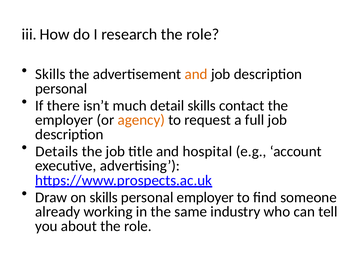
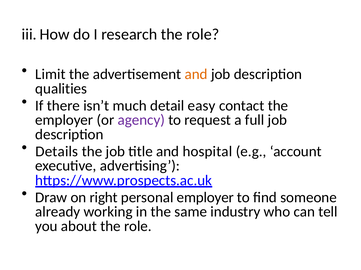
Skills at (50, 74): Skills -> Limit
personal at (61, 89): personal -> qualities
detail skills: skills -> easy
agency colour: orange -> purple
on skills: skills -> right
